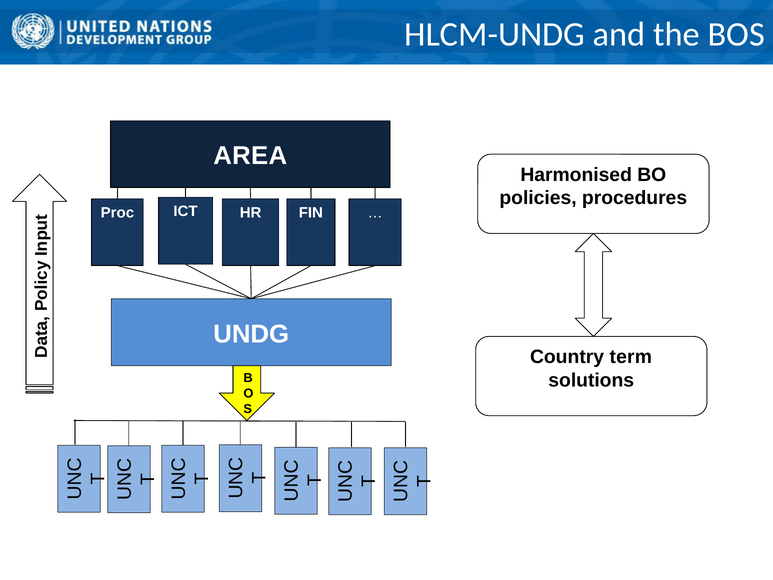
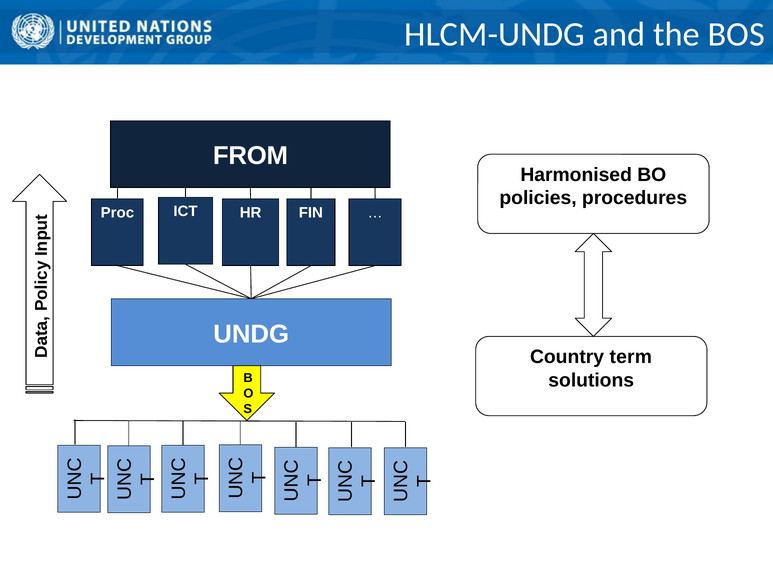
AREA: AREA -> FROM
